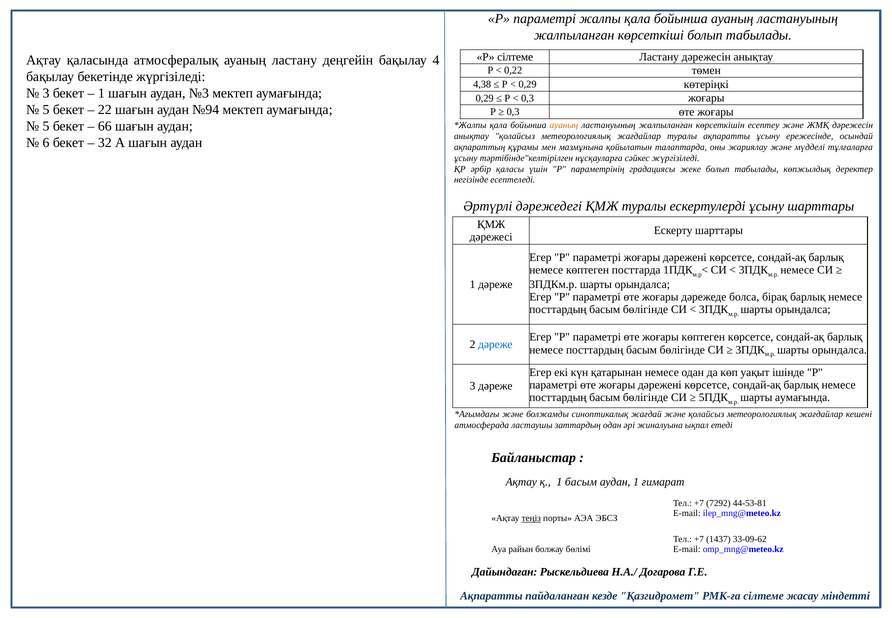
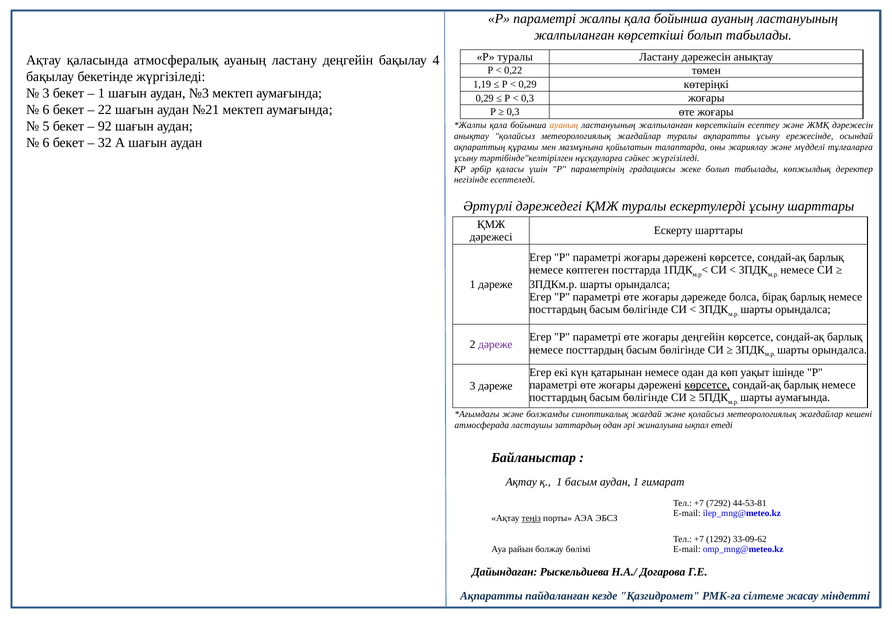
Р сілтеме: сілтеме -> туралы
4,38: 4,38 -> 1,19
5 at (46, 110): 5 -> 6
№94: №94 -> №21
66: 66 -> 92
жоғары көптеген: көптеген -> деңгейін
дәреже at (495, 344) colour: blue -> purple
көрсетсе at (707, 385) underline: none -> present
1437: 1437 -> 1292
